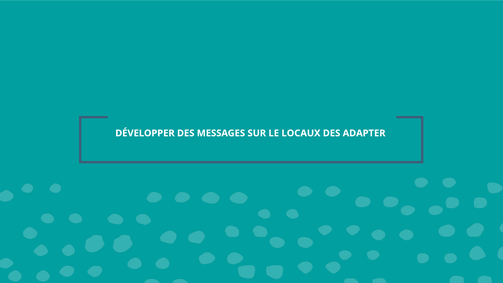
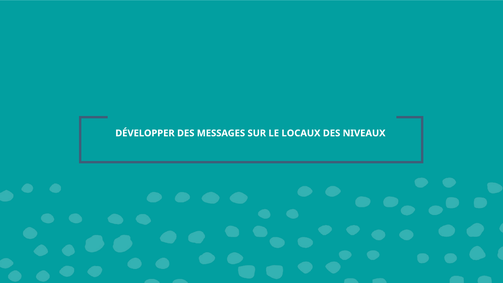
ADAPTER: ADAPTER -> NIVEAUX
